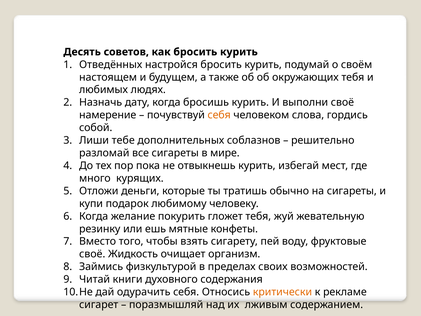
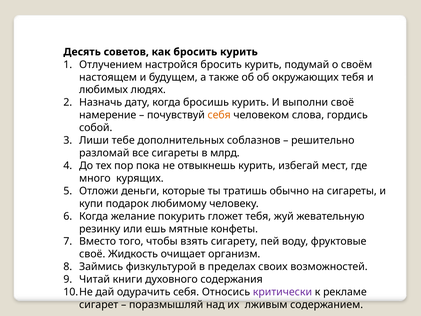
Отведённых: Отведённых -> Отлучением
мире: мире -> млрд
критически colour: orange -> purple
